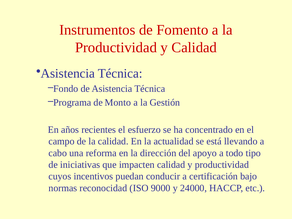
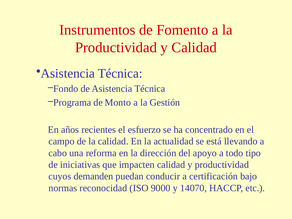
incentivos: incentivos -> demanden
24000: 24000 -> 14070
